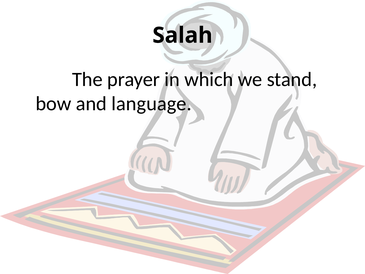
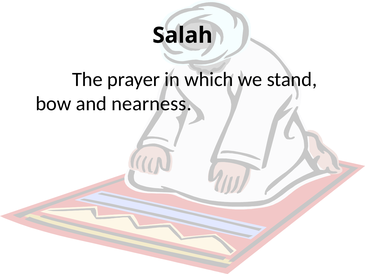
language: language -> nearness
